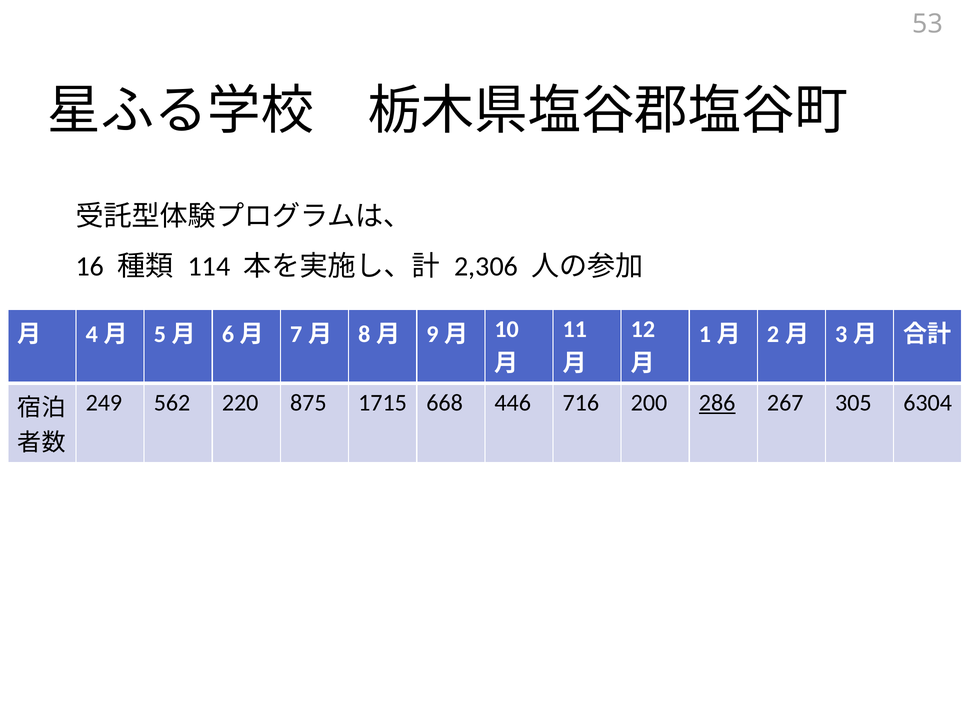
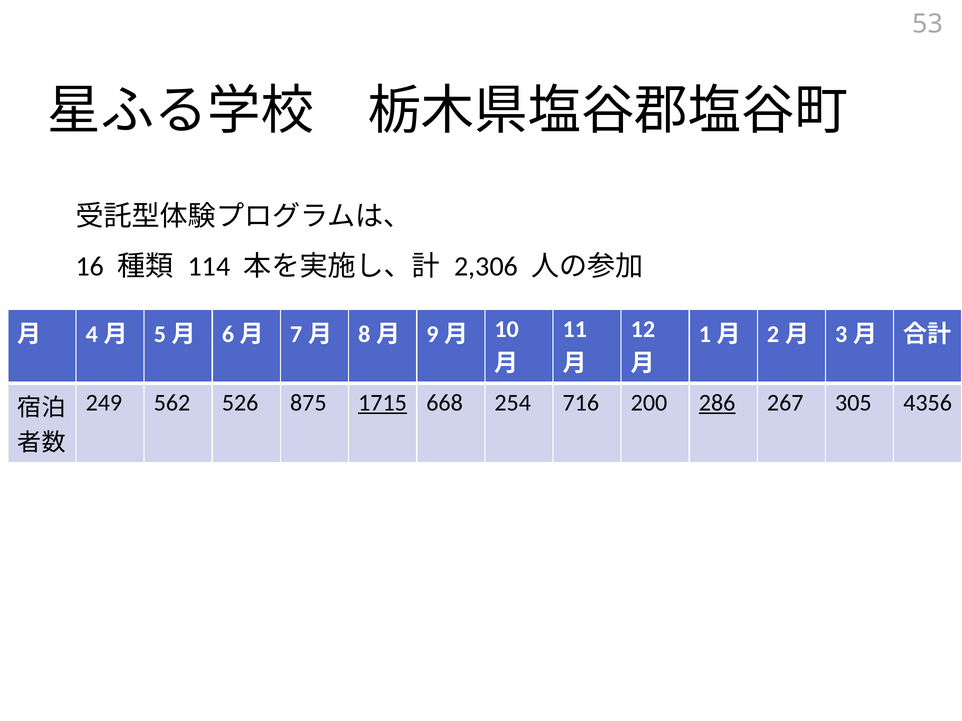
220: 220 -> 526
1715 underline: none -> present
446: 446 -> 254
6304: 6304 -> 4356
